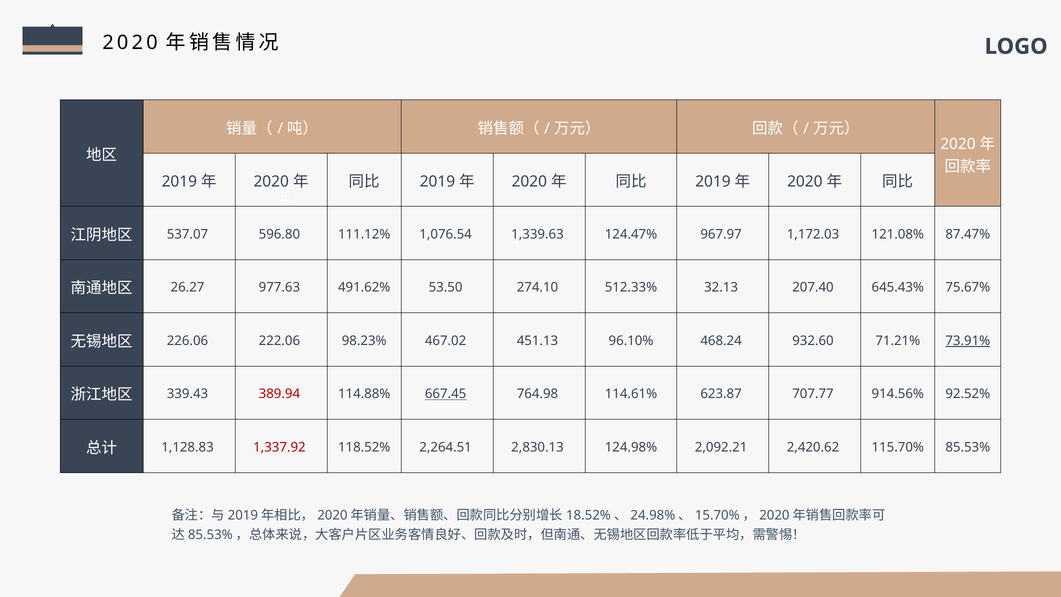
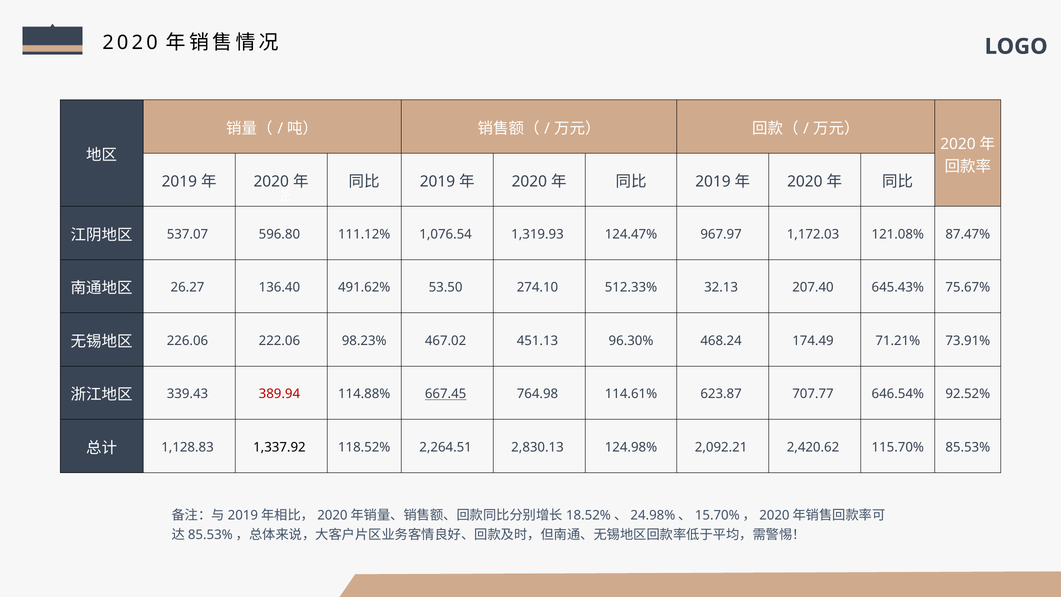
1,339.63: 1,339.63 -> 1,319.93
977.63: 977.63 -> 136.40
96.10%: 96.10% -> 96.30%
932.60: 932.60 -> 174.49
73.91% underline: present -> none
914.56%: 914.56% -> 646.54%
1,337.92 colour: red -> black
